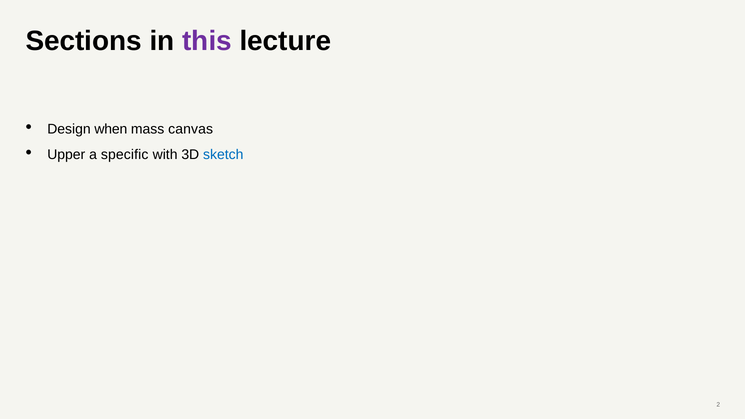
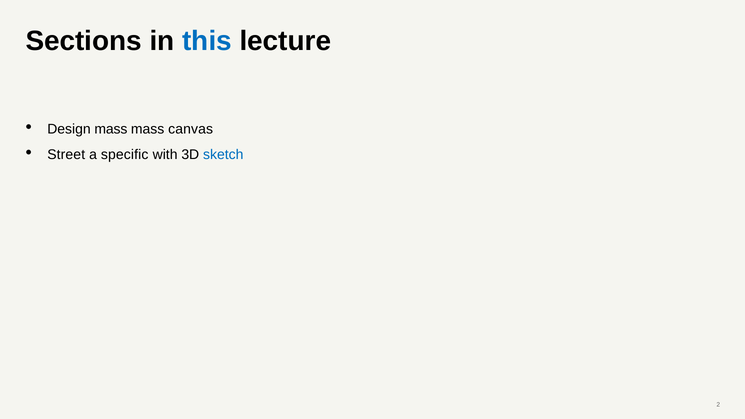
this colour: purple -> blue
Design when: when -> mass
Upper: Upper -> Street
